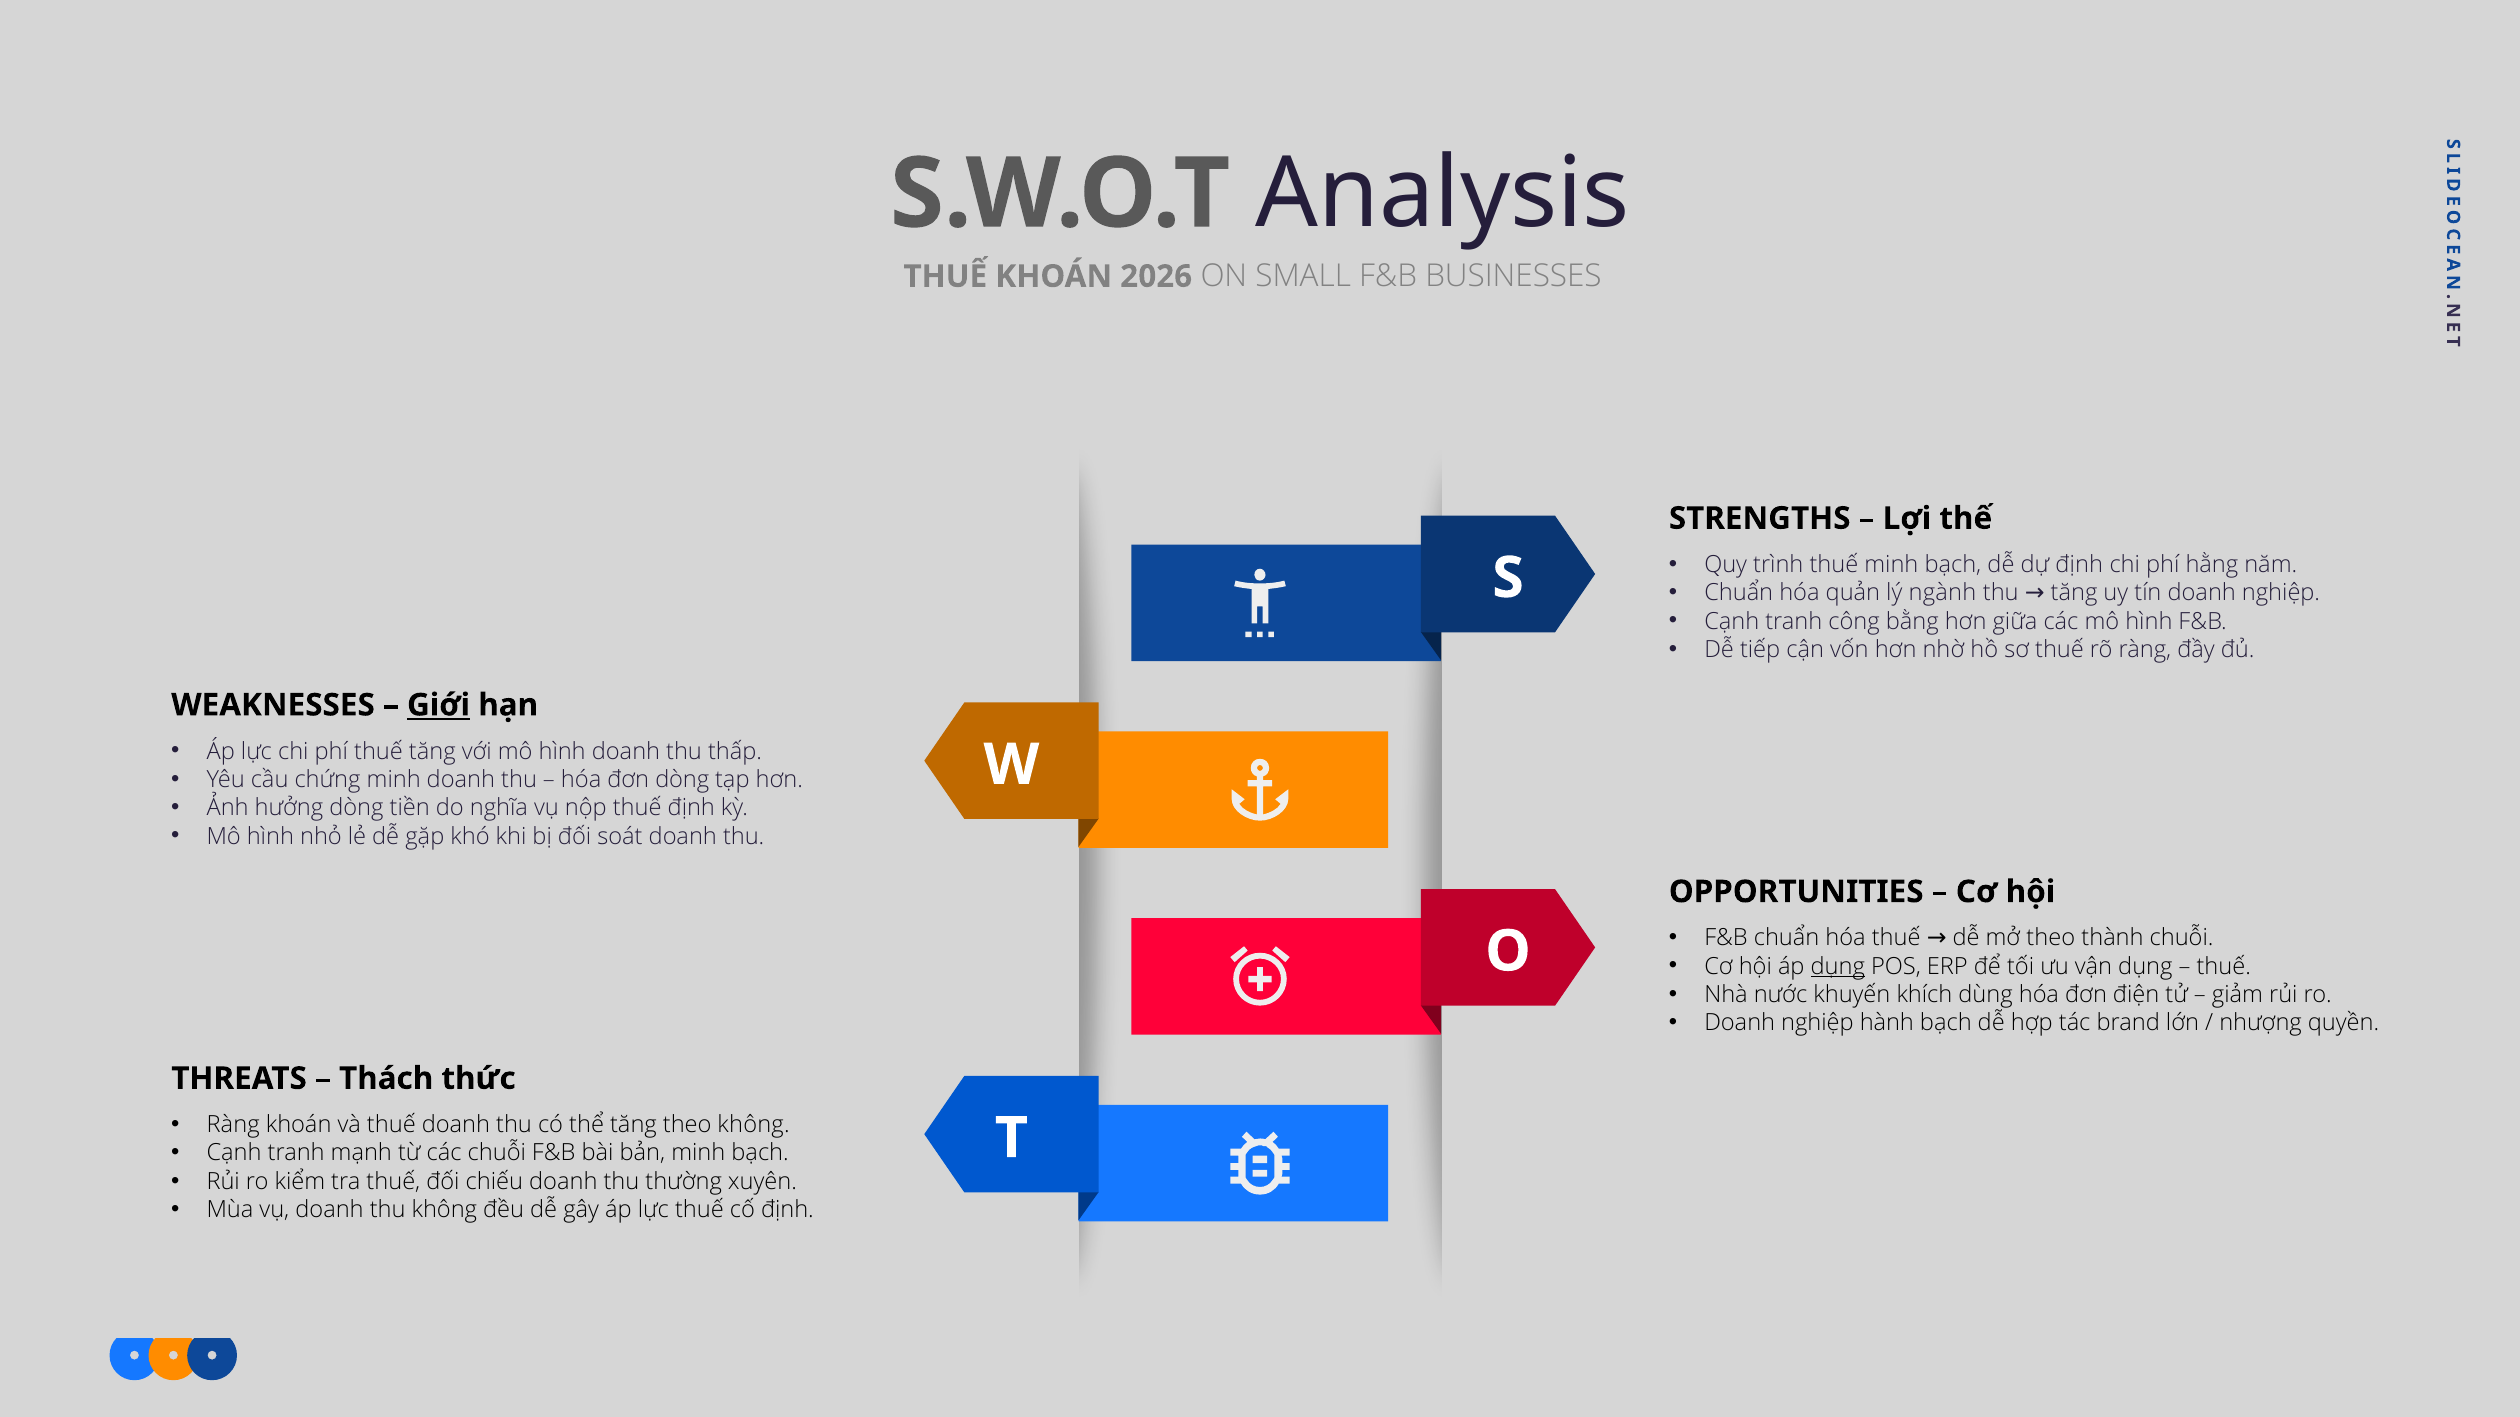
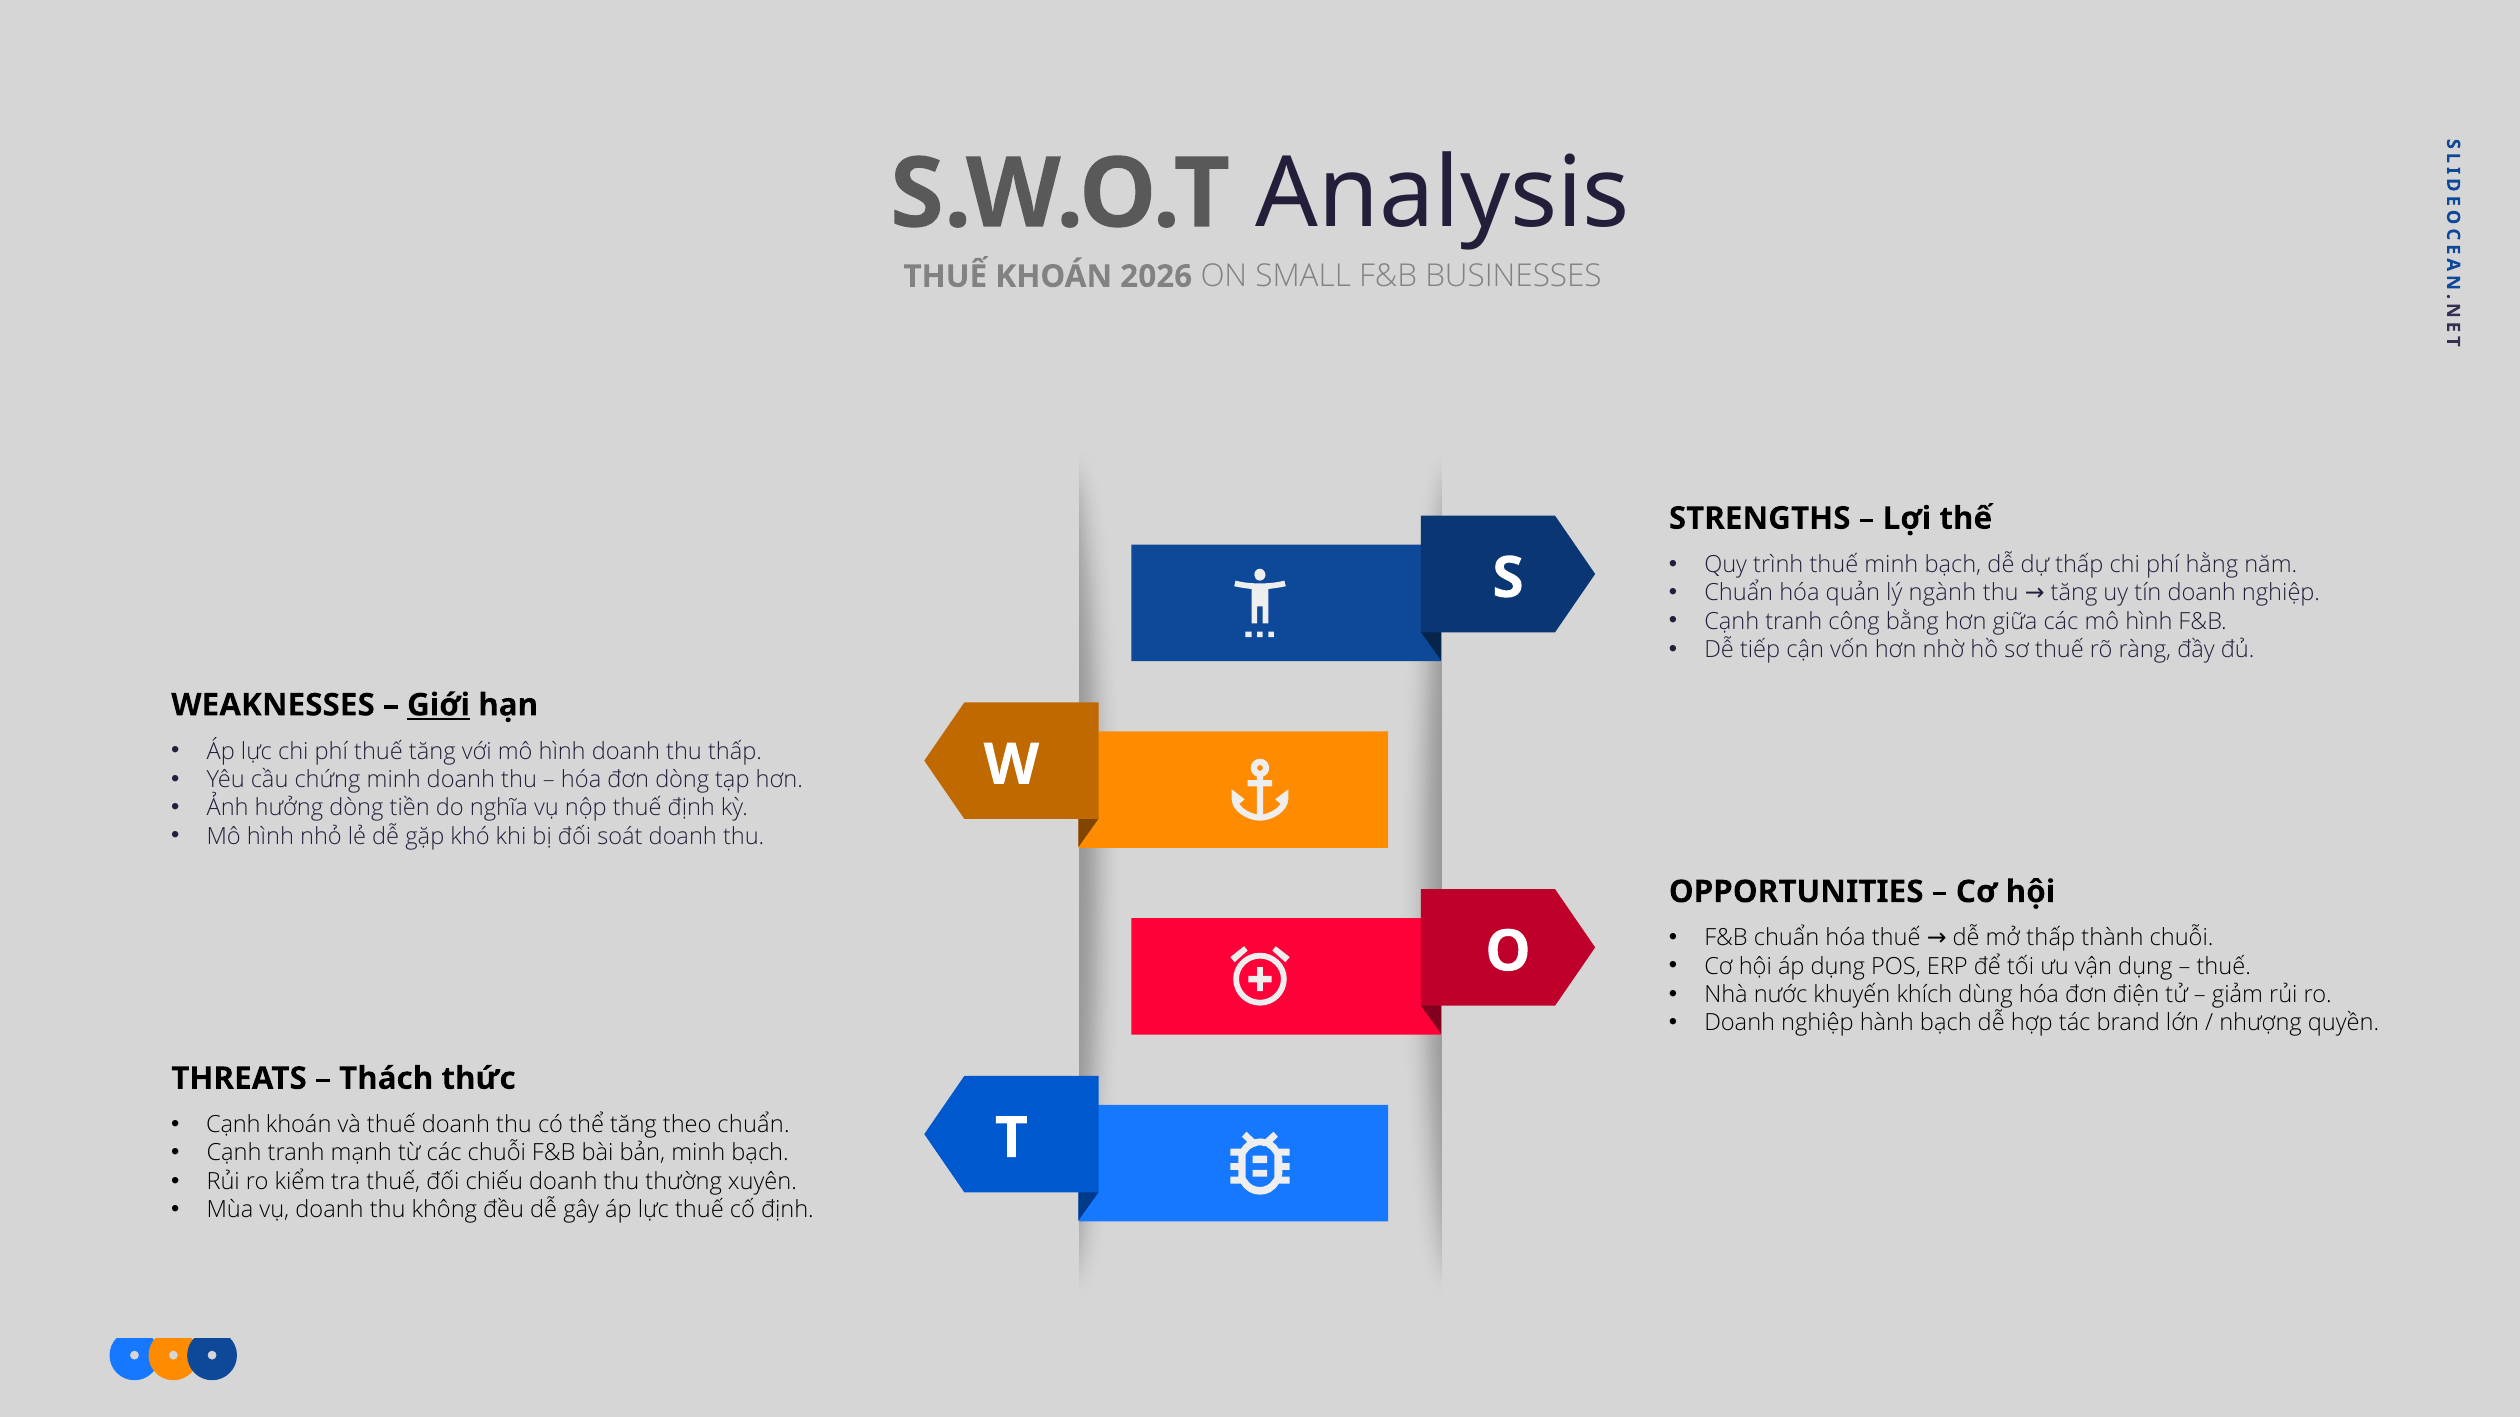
dự định: định -> thấp
mở theo: theo -> thấp
dụng at (1838, 967) underline: present -> none
Ràng at (233, 1125): Ràng -> Cạnh
theo không: không -> chuẩn
